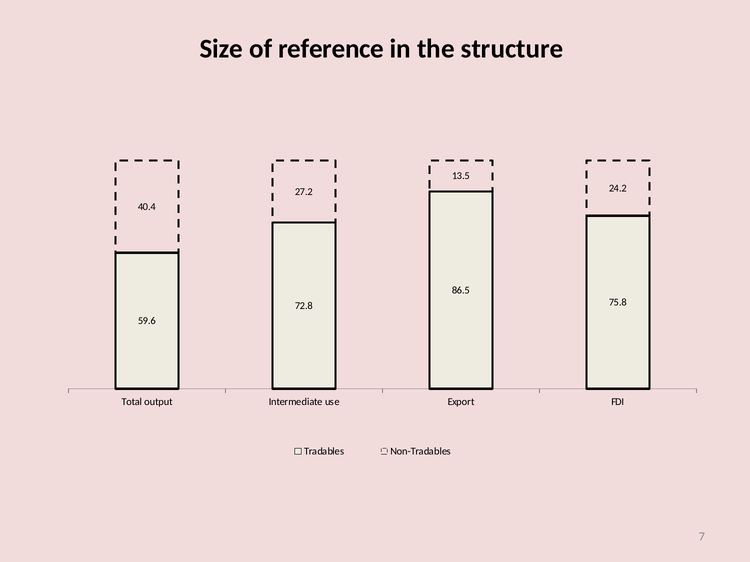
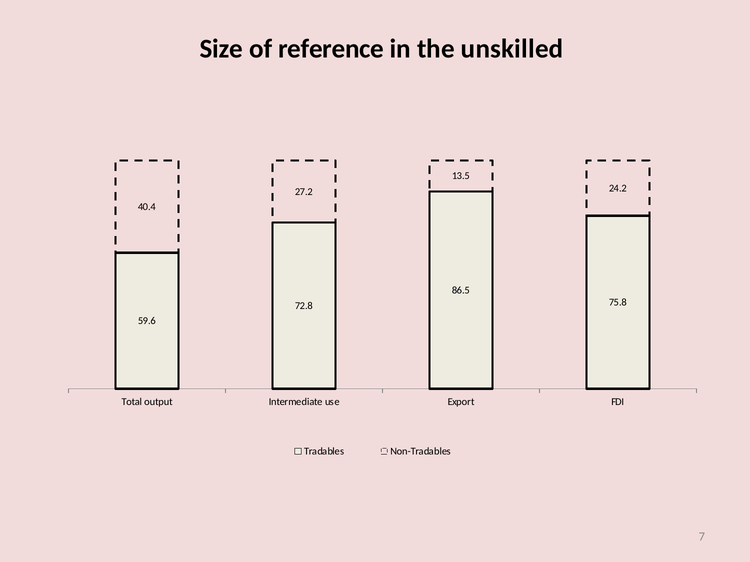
structure: structure -> unskilled
